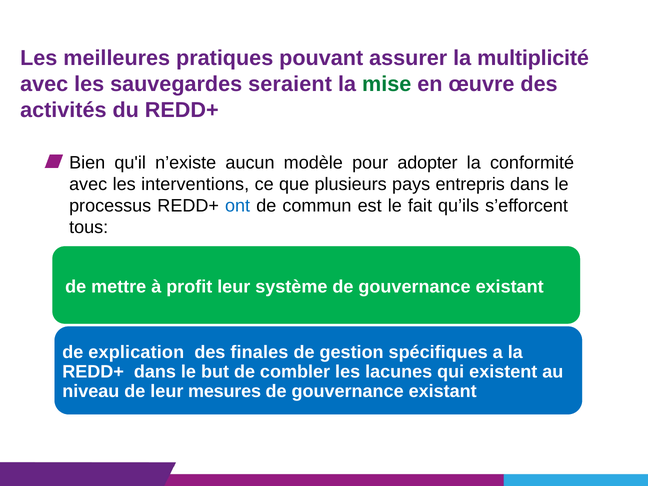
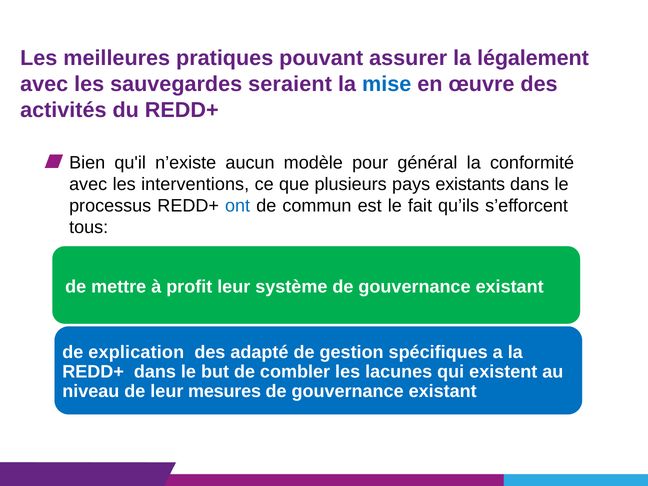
multiplicité: multiplicité -> légalement
mise colour: green -> blue
adopter: adopter -> général
entrepris: entrepris -> existants
finales: finales -> adapté
